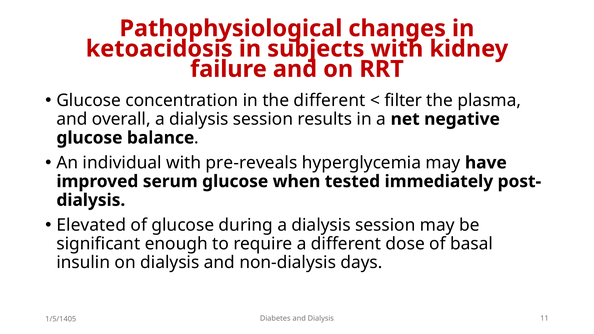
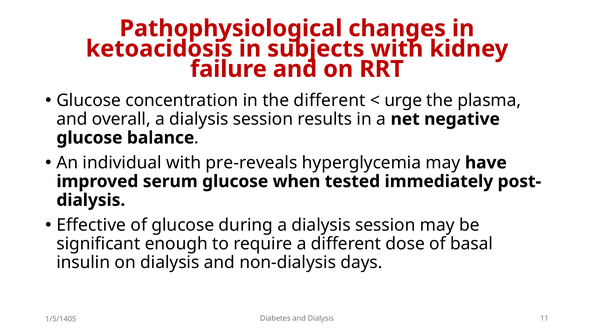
filter: filter -> urge
Elevated: Elevated -> Effective
